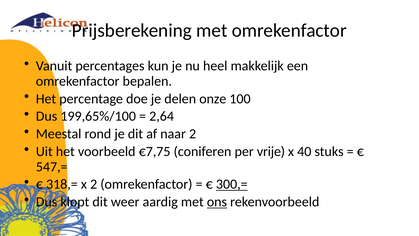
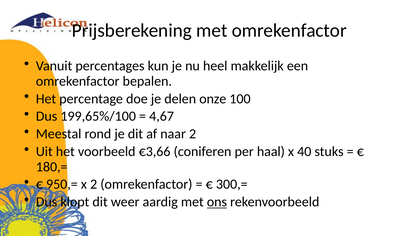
2,64: 2,64 -> 4,67
€7,75: €7,75 -> €3,66
vrije: vrije -> haal
547,=: 547,= -> 180,=
318,=: 318,= -> 950,=
300,= underline: present -> none
